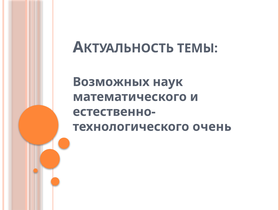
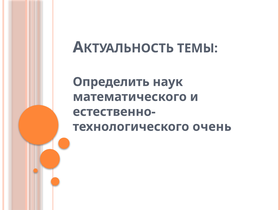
Возможных: Возможных -> Определить
